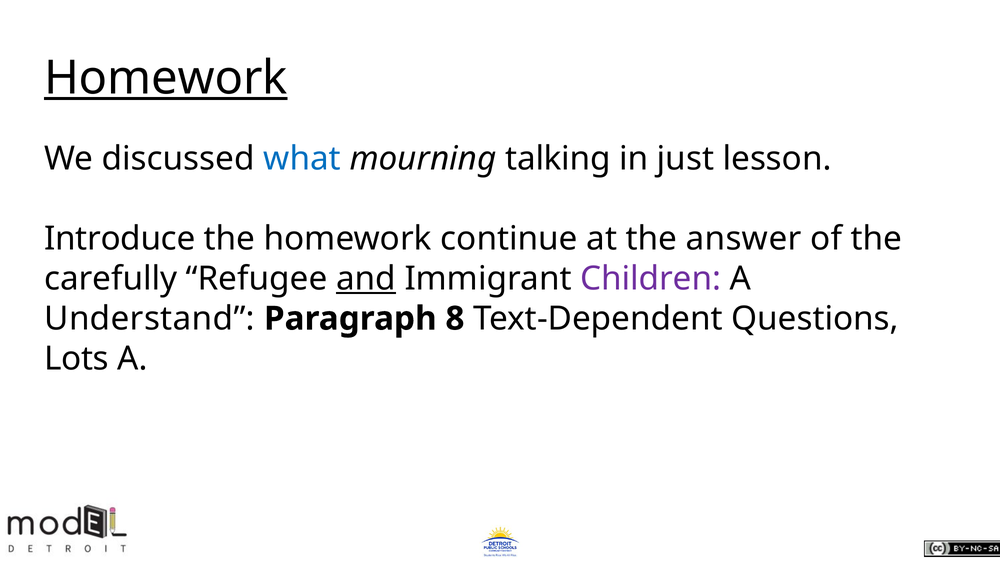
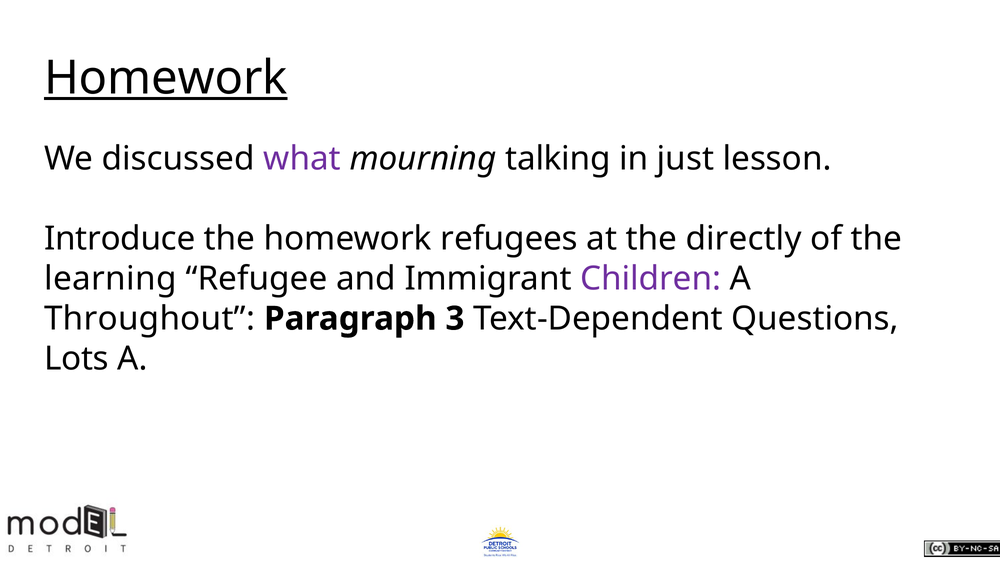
what colour: blue -> purple
continue: continue -> refugees
answer: answer -> directly
carefully: carefully -> learning
and underline: present -> none
Understand: Understand -> Throughout
8: 8 -> 3
